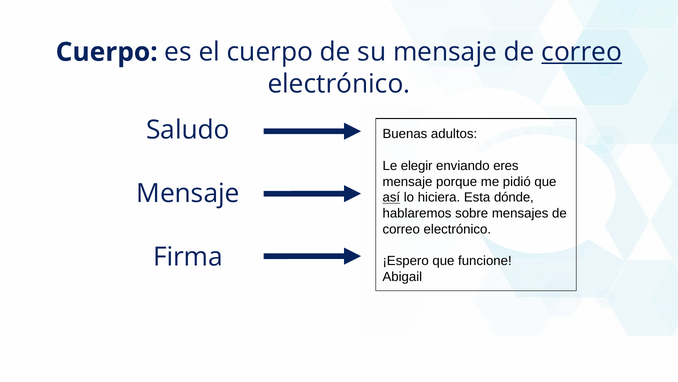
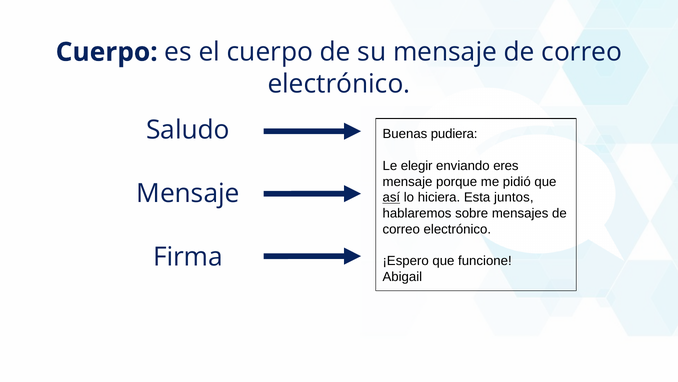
correo at (582, 52) underline: present -> none
adultos: adultos -> pudiera
dónde: dónde -> juntos
